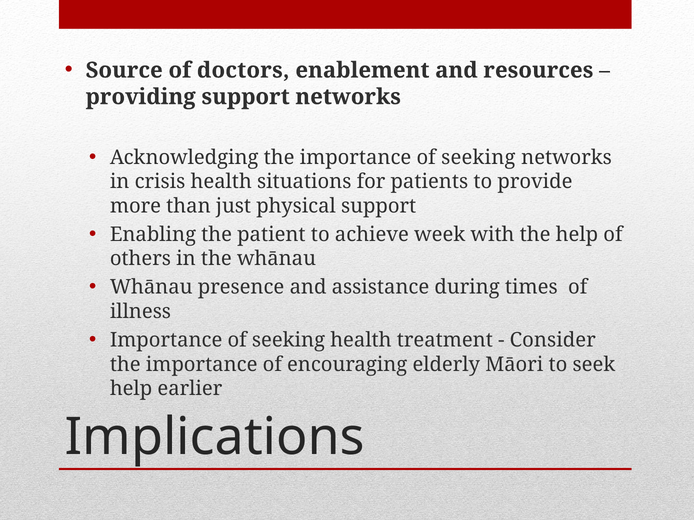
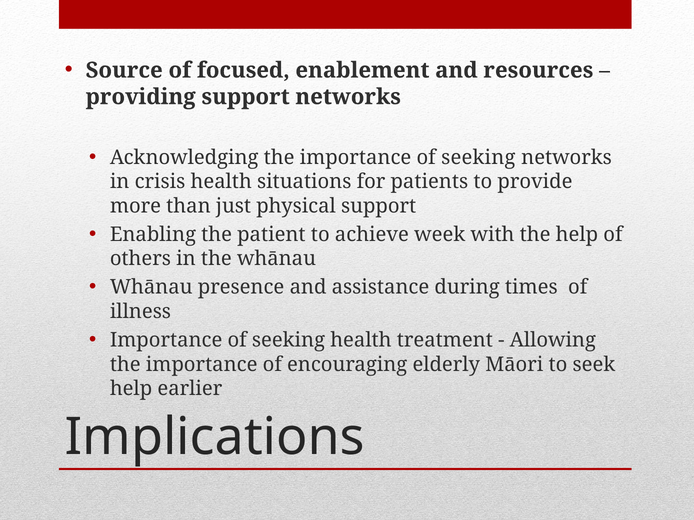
doctors: doctors -> focused
Consider: Consider -> Allowing
